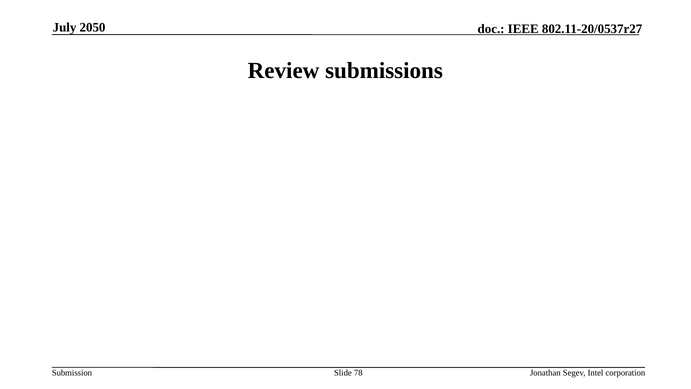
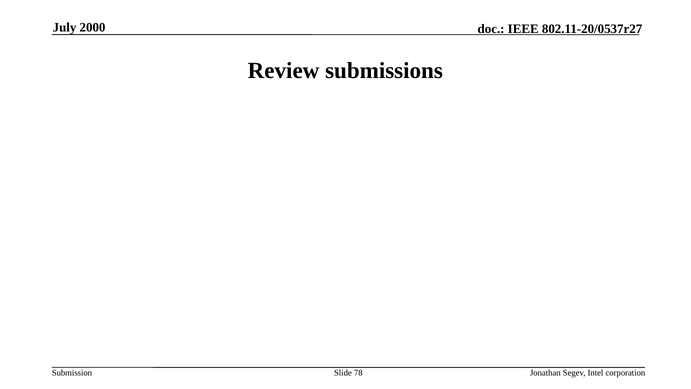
2050: 2050 -> 2000
